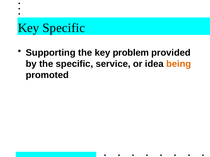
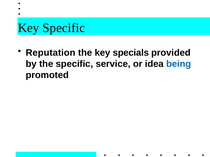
Supporting: Supporting -> Reputation
problem: problem -> specials
being colour: orange -> blue
